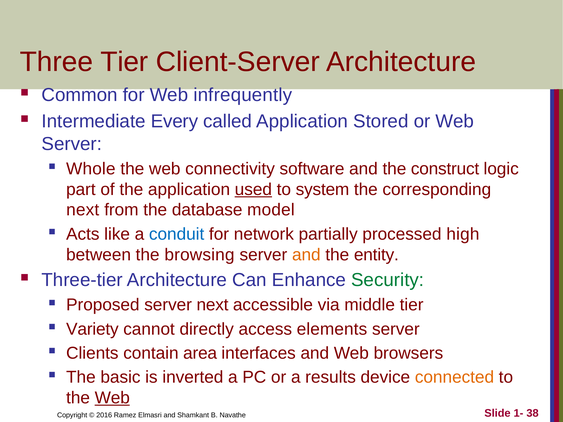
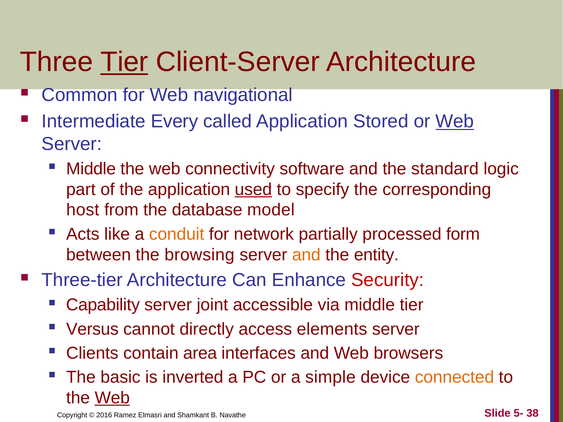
Tier at (124, 62) underline: none -> present
infrequently: infrequently -> navigational
Web at (455, 121) underline: none -> present
Whole at (91, 169): Whole -> Middle
construct: construct -> standard
system: system -> specify
next at (83, 210): next -> host
conduit colour: blue -> orange
high: high -> form
Security colour: green -> red
Proposed: Proposed -> Capability
server next: next -> joint
Variety: Variety -> Versus
results: results -> simple
1-: 1- -> 5-
